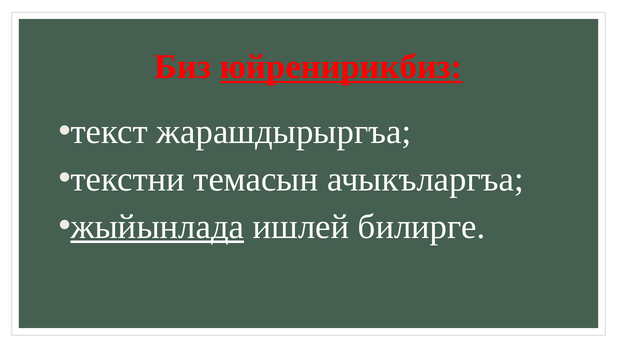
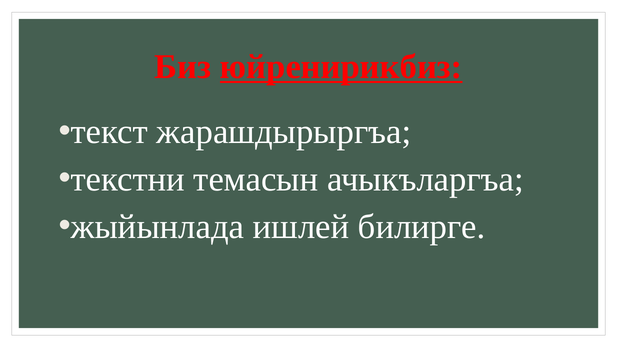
жыйынлада underline: present -> none
